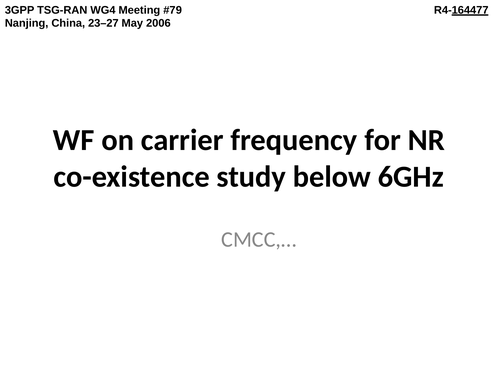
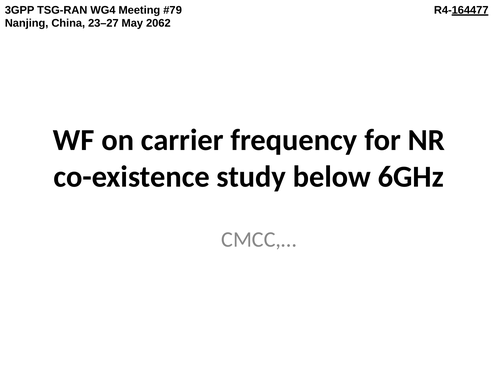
2006: 2006 -> 2062
